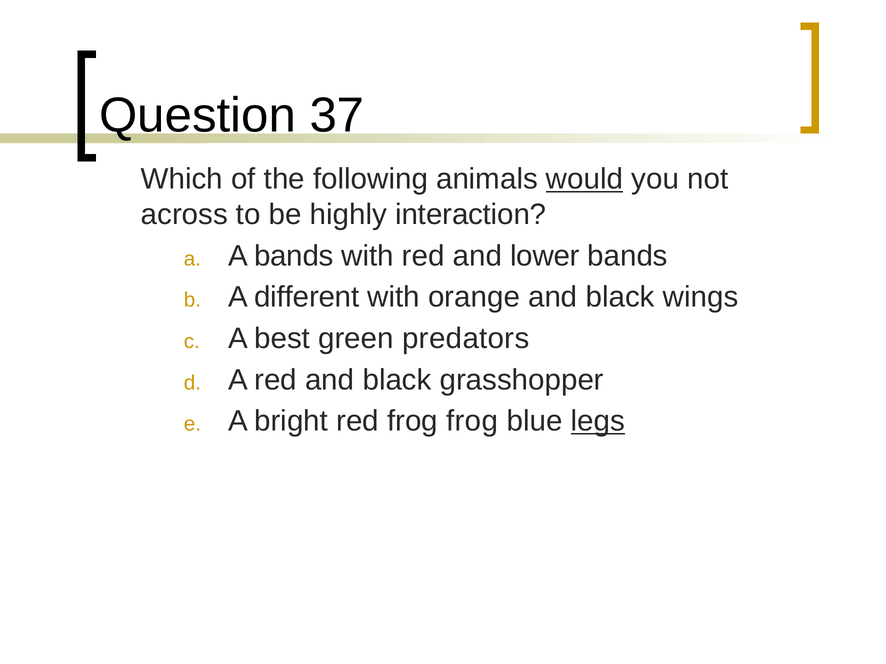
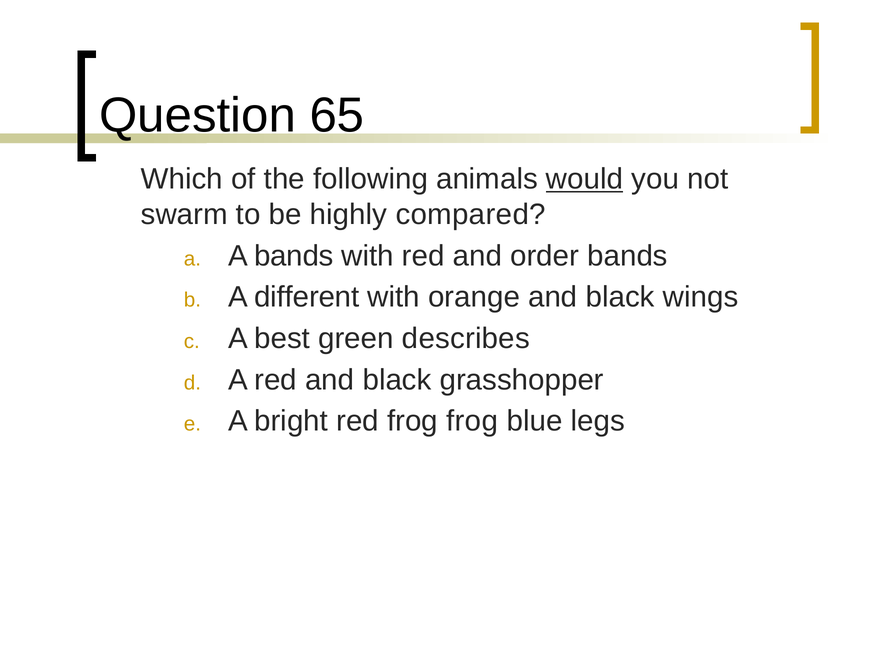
37: 37 -> 65
across: across -> swarm
interaction: interaction -> compared
lower: lower -> order
predators: predators -> describes
legs underline: present -> none
